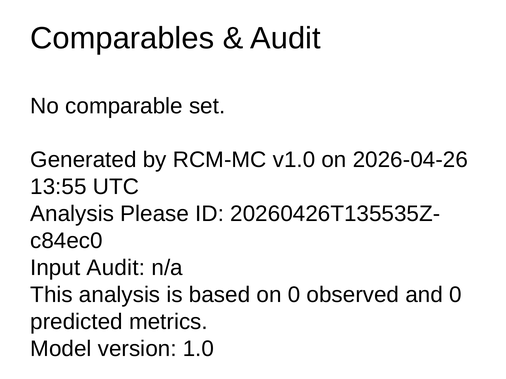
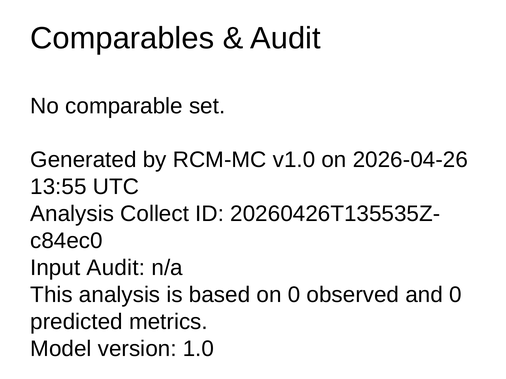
Please: Please -> Collect
